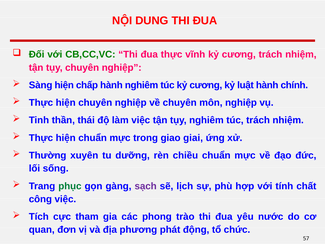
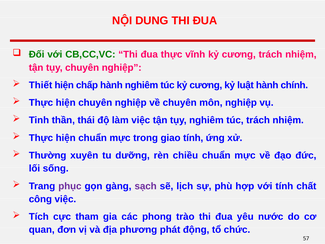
Sàng: Sàng -> Thiết
giao giai: giai -> tính
phục colour: green -> purple
